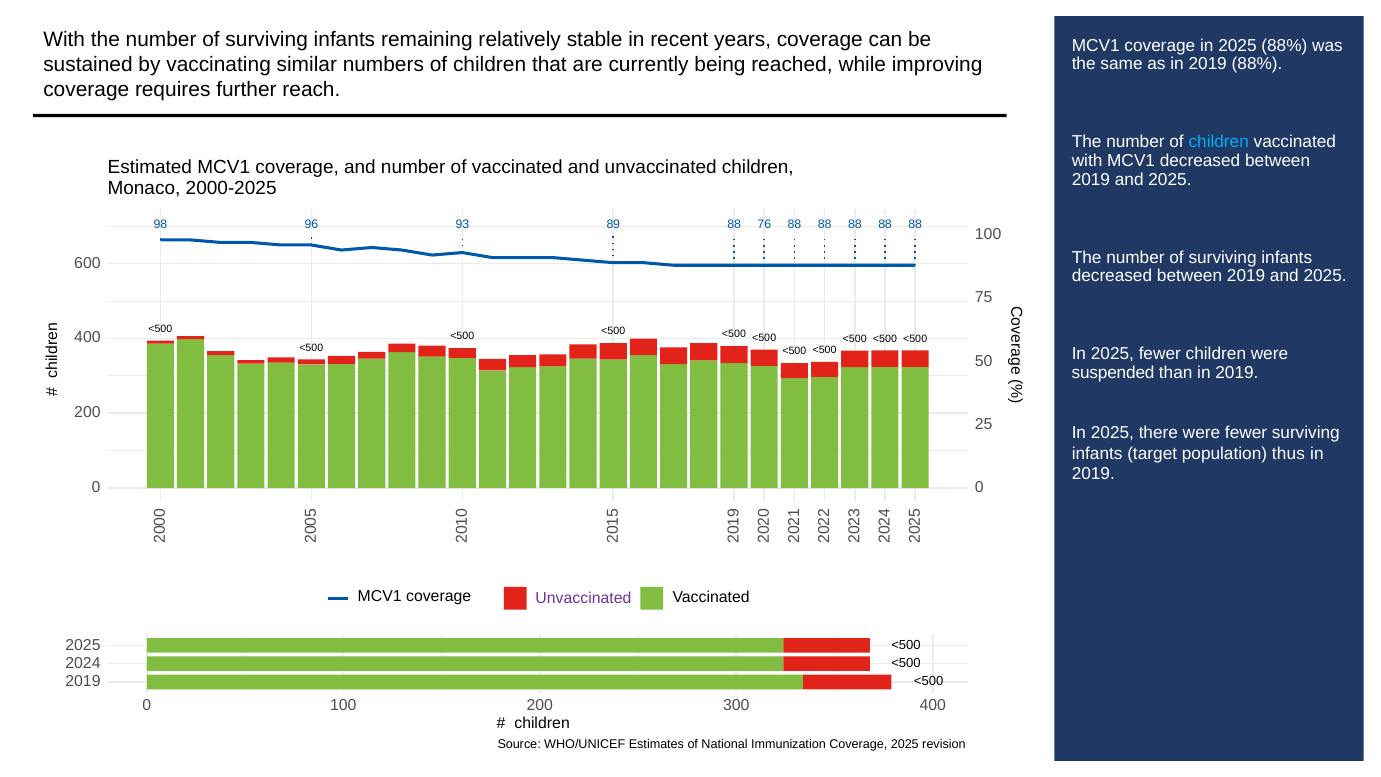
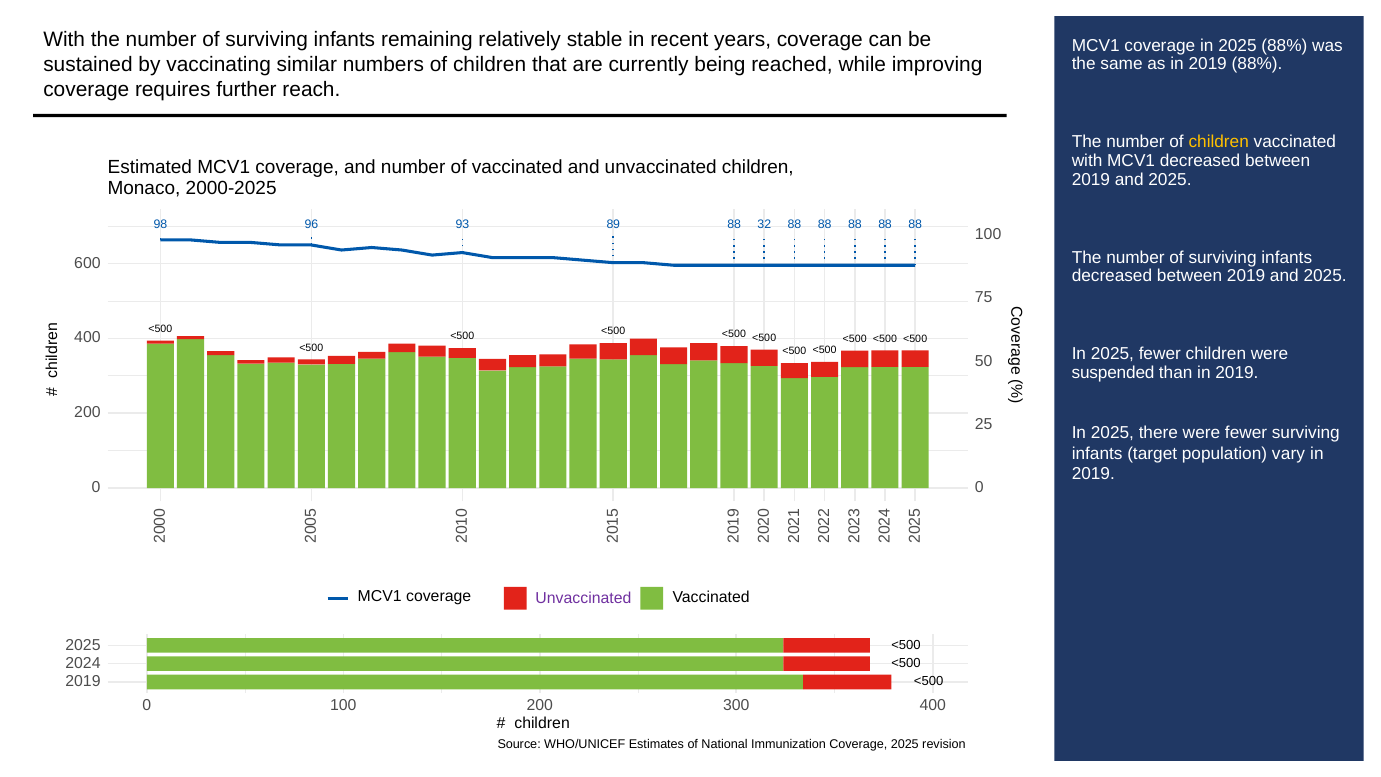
children at (1219, 142) colour: light blue -> yellow
76: 76 -> 32
thus: thus -> vary
